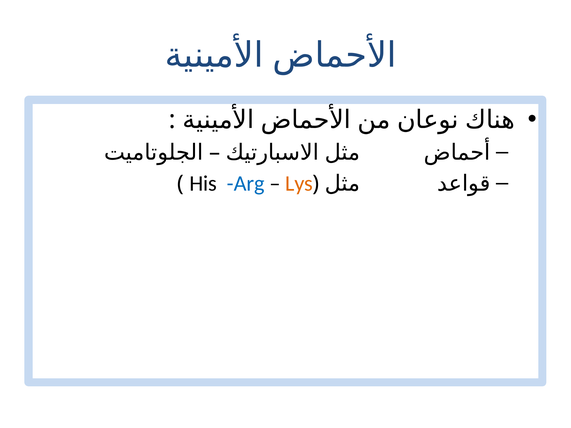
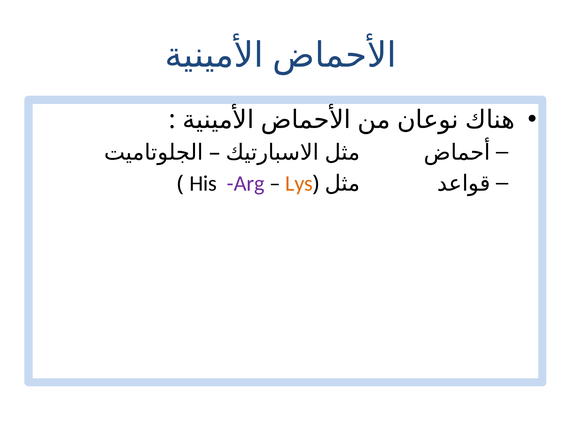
Arg colour: blue -> purple
